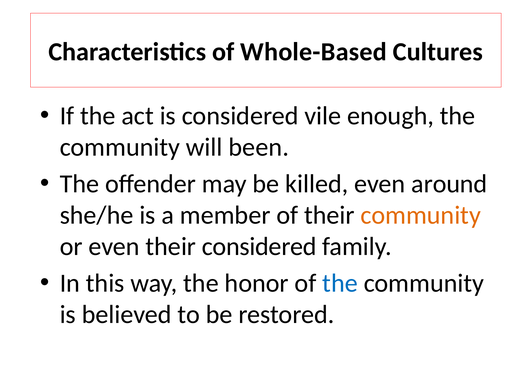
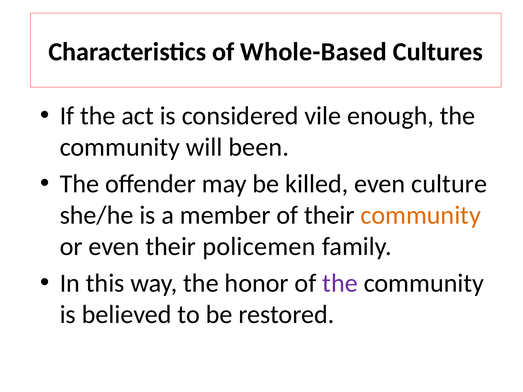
around: around -> culture
their considered: considered -> policemen
the at (340, 283) colour: blue -> purple
